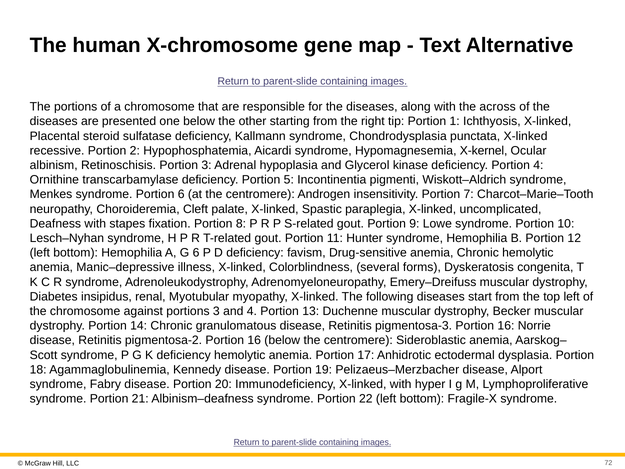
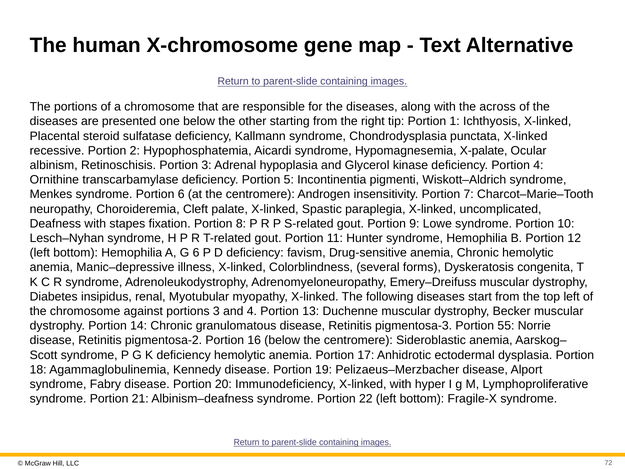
X-kernel: X-kernel -> X-palate
pigmentosa-3 Portion 16: 16 -> 55
